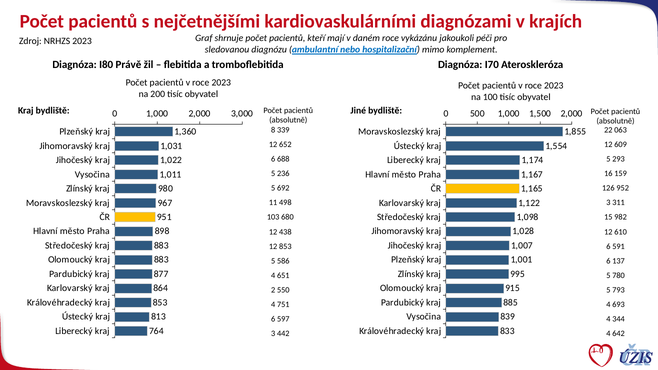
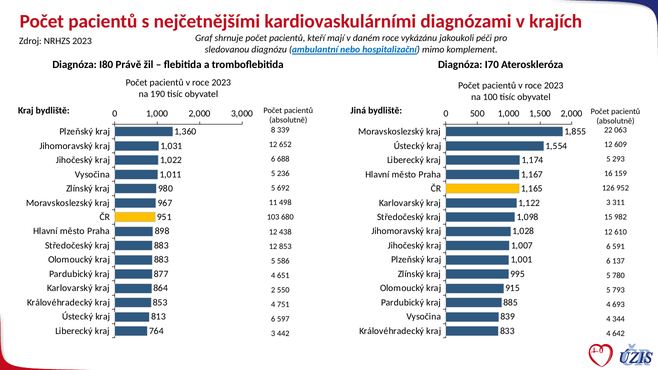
200: 200 -> 190
Jiné: Jiné -> Jiná
